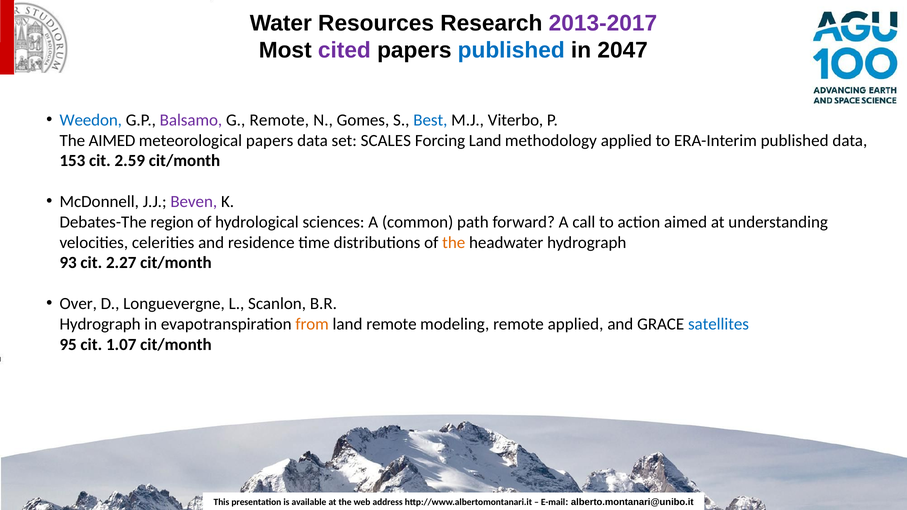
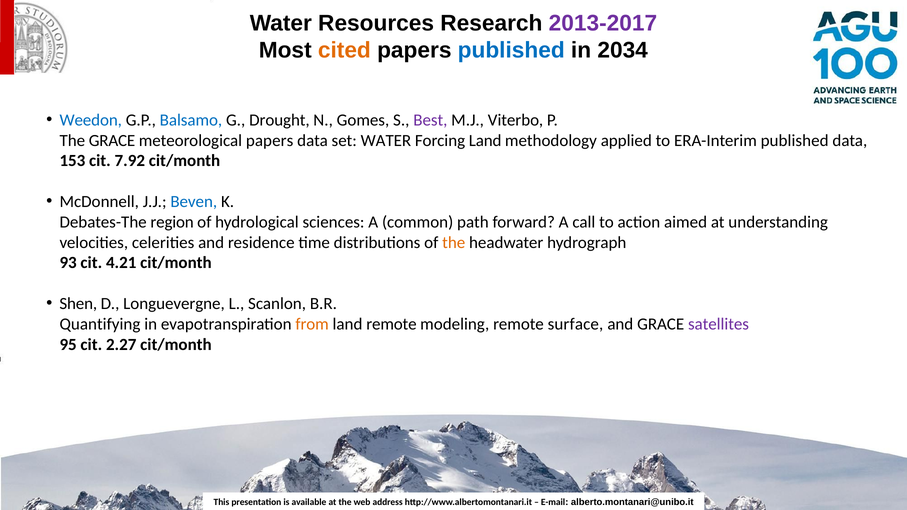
cited colour: purple -> orange
2047: 2047 -> 2034
Balsamo colour: purple -> blue
G Remote: Remote -> Drought
Best colour: blue -> purple
The AIMED: AIMED -> GRACE
set SCALES: SCALES -> WATER
2.59: 2.59 -> 7.92
Beven colour: purple -> blue
2.27: 2.27 -> 4.21
Over: Over -> Shen
Hydrograph at (100, 324): Hydrograph -> Quantifying
remote applied: applied -> surface
satellites colour: blue -> purple
1.07: 1.07 -> 2.27
